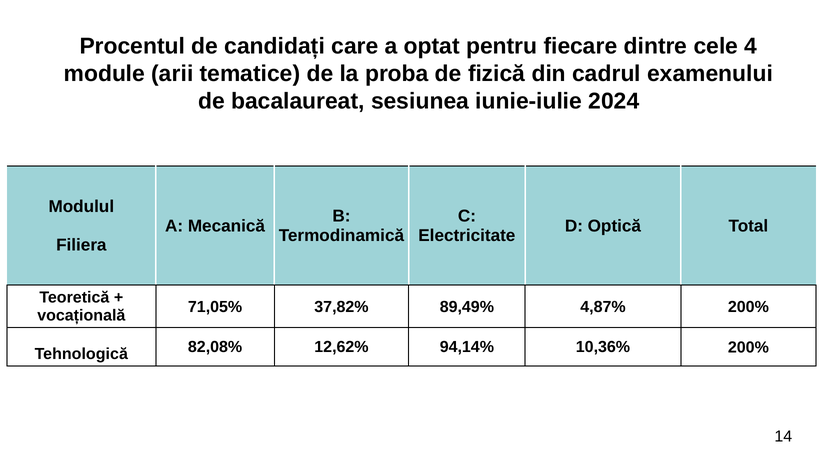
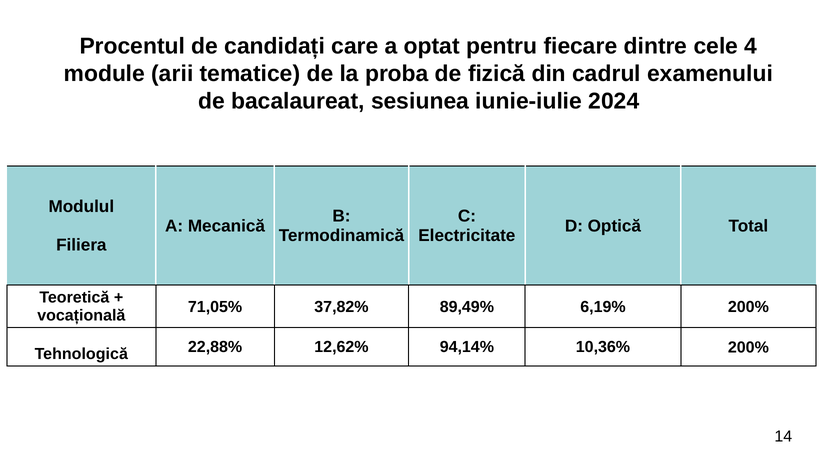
4,87%: 4,87% -> 6,19%
82,08%: 82,08% -> 22,88%
